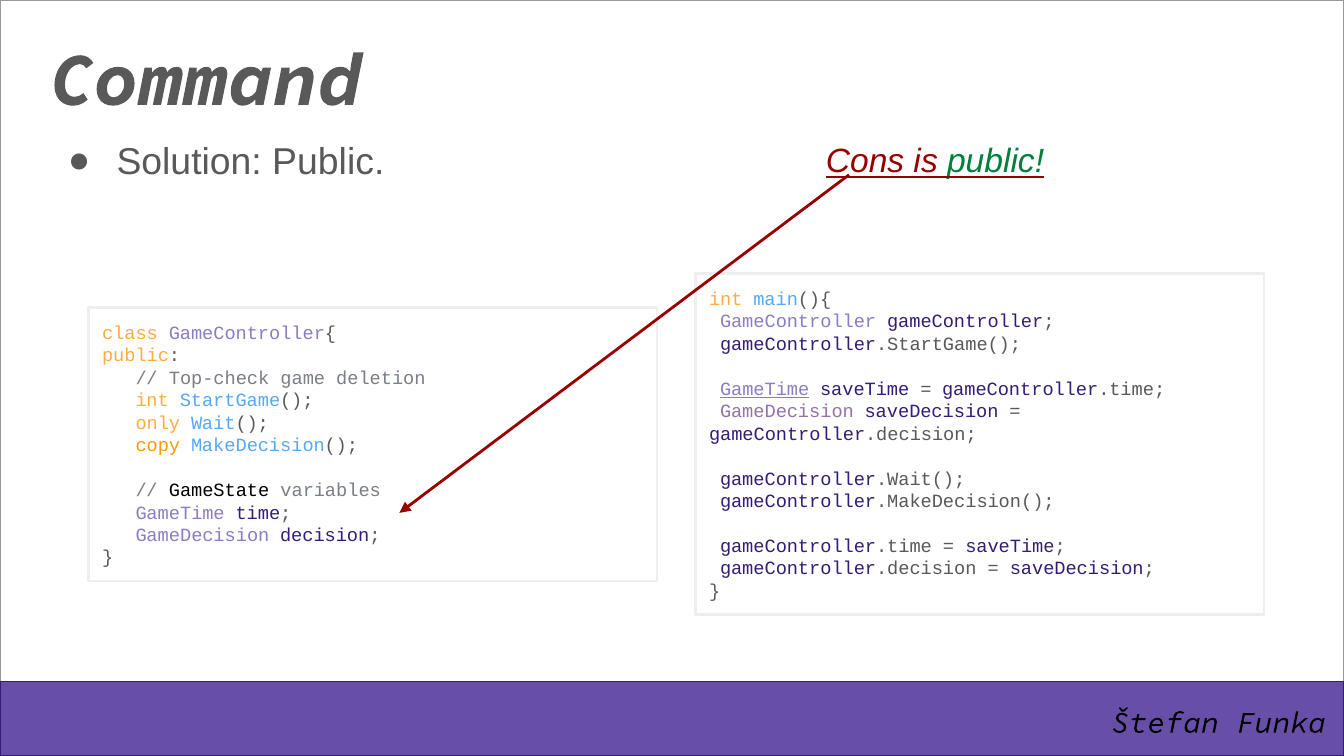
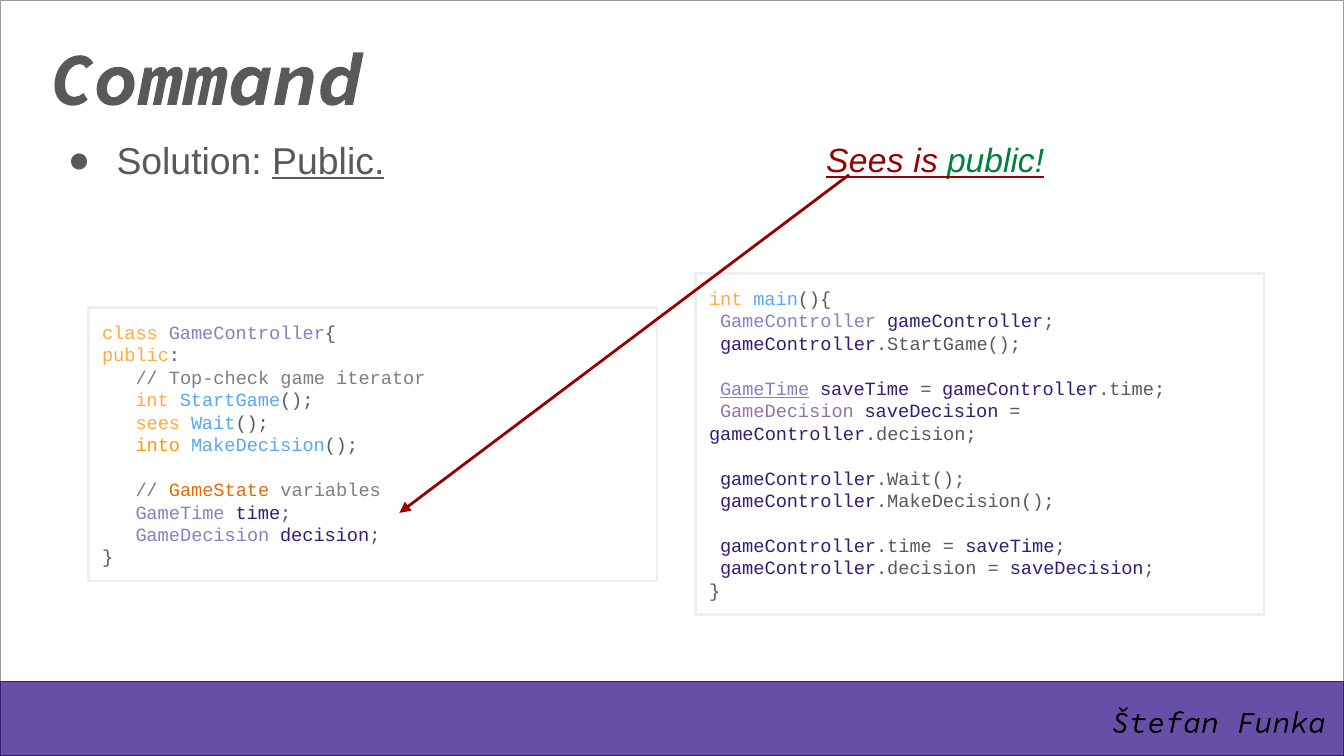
Public at (328, 162) underline: none -> present
Cons at (865, 162): Cons -> Sees
deletion: deletion -> iterator
only at (158, 423): only -> sees
copy: copy -> into
GameState colour: black -> orange
